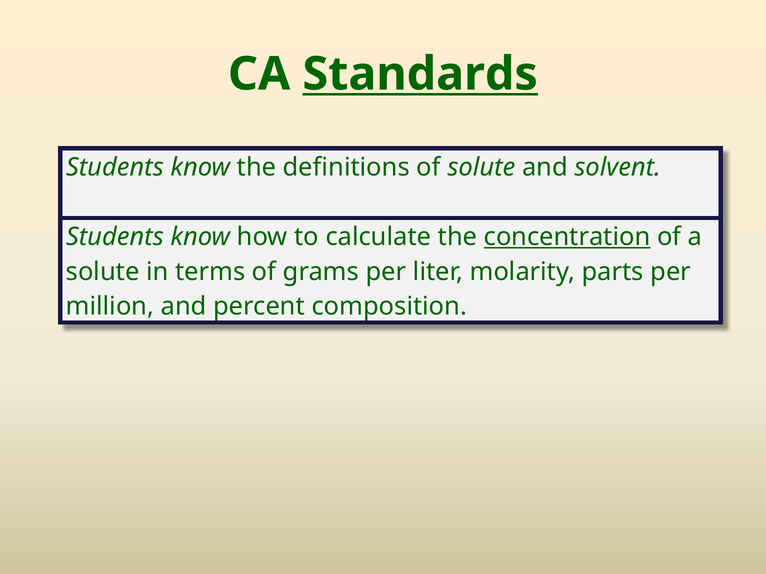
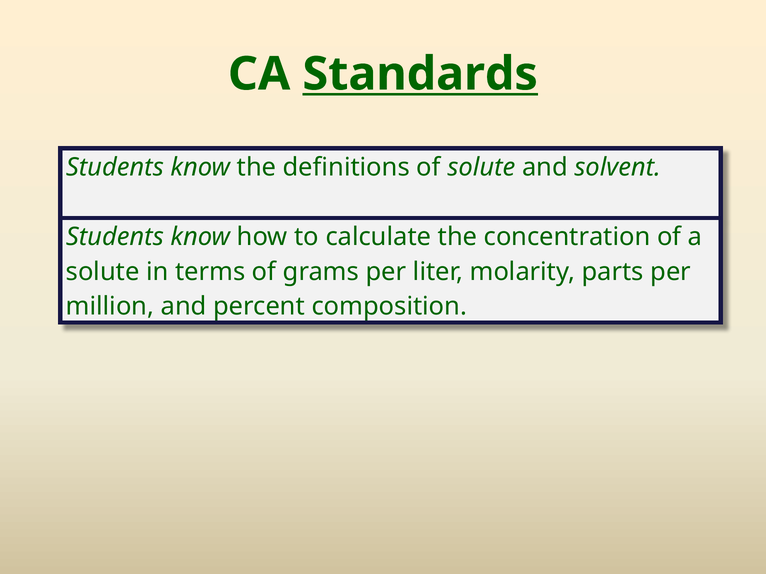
concentration underline: present -> none
